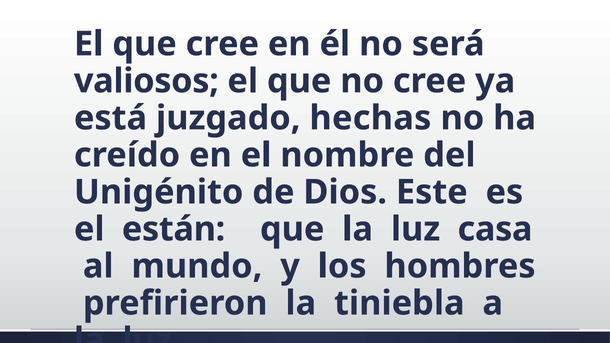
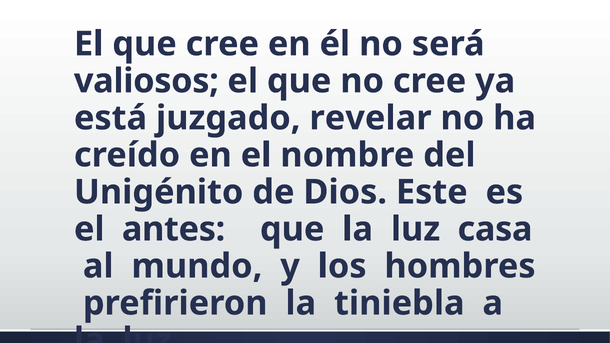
hechas: hechas -> revelar
están: están -> antes
